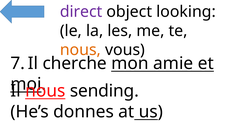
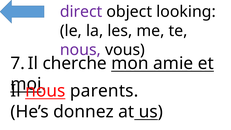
nous at (80, 50) colour: orange -> purple
sending: sending -> parents
donnes: donnes -> donnez
